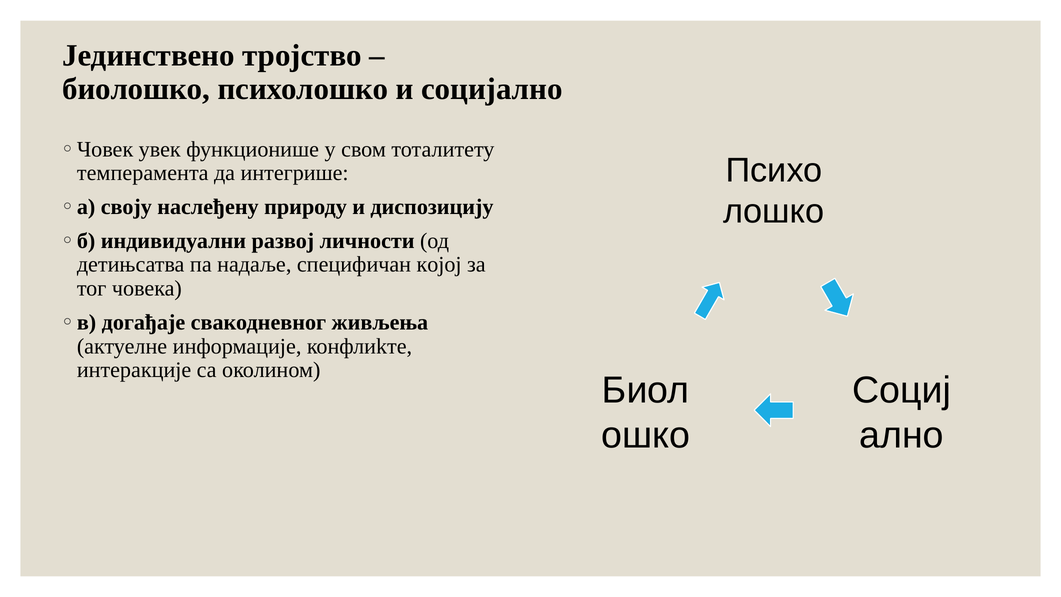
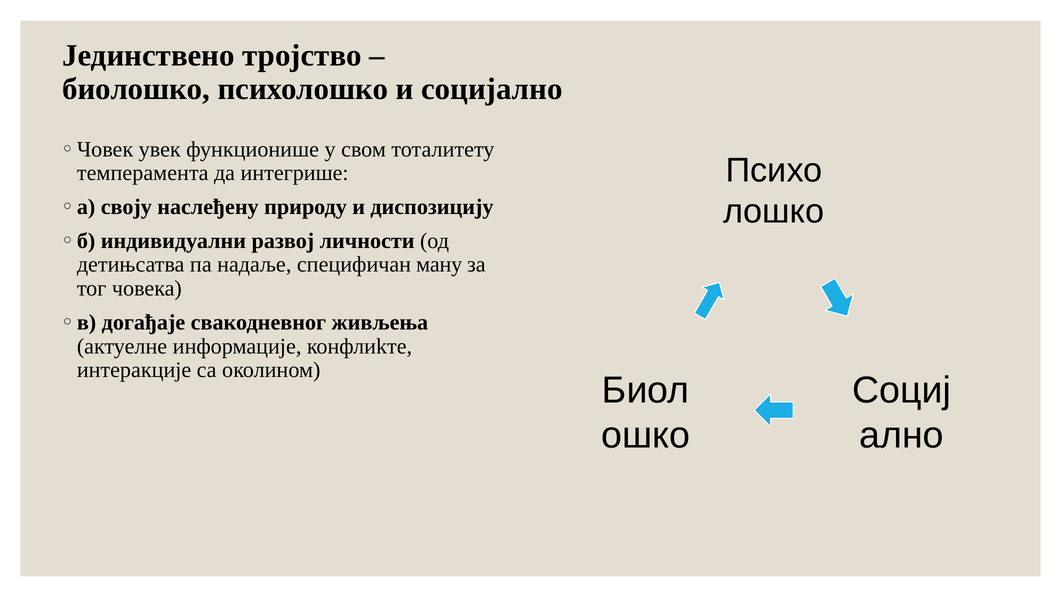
којој: којој -> ману
